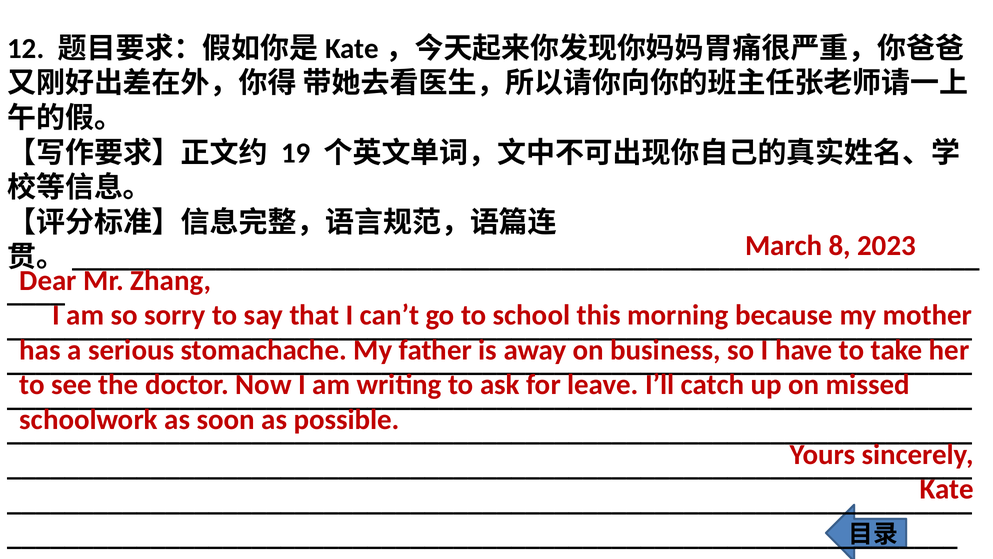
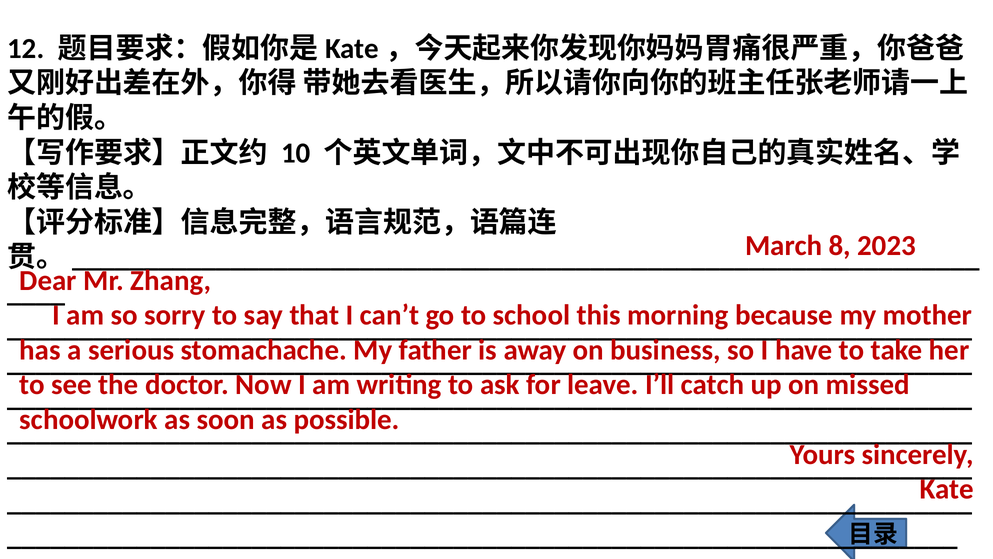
19: 19 -> 10
